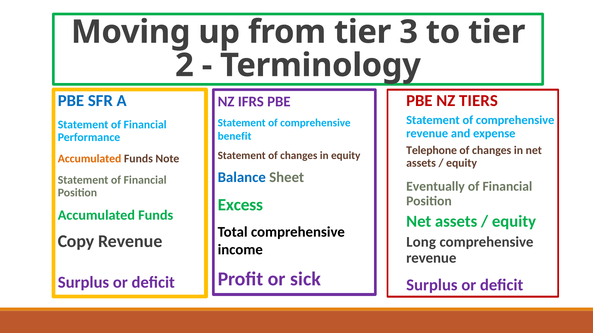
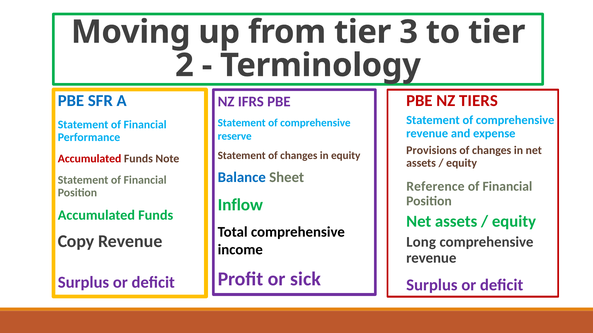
benefit: benefit -> reserve
Telephone: Telephone -> Provisions
Accumulated at (90, 159) colour: orange -> red
Eventually: Eventually -> Reference
Excess: Excess -> Inflow
